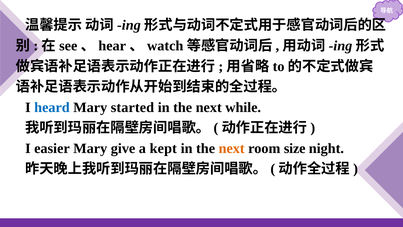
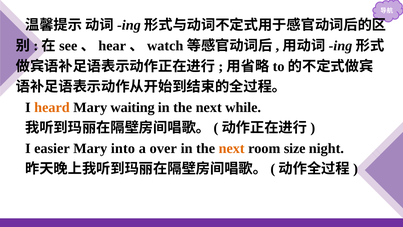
heard colour: blue -> orange
started: started -> waiting
give: give -> into
kept: kept -> over
